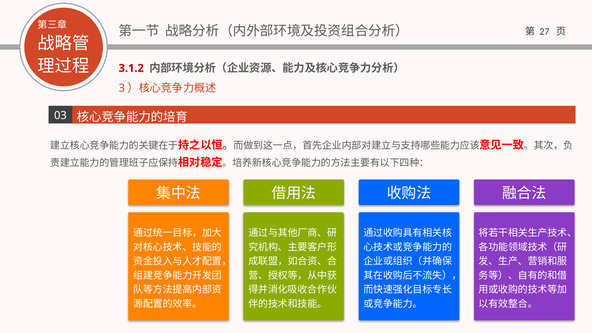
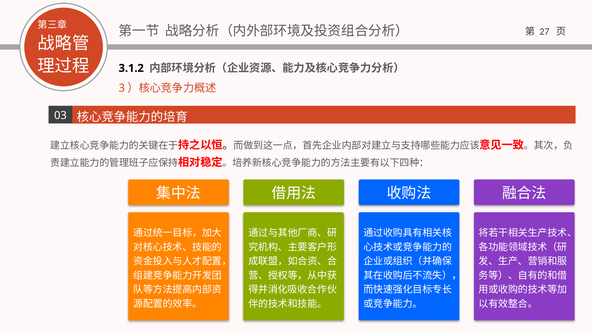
3.1.2 colour: red -> black
